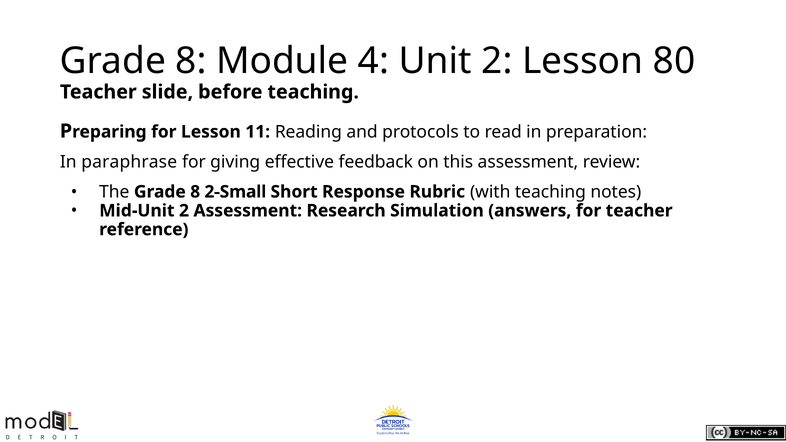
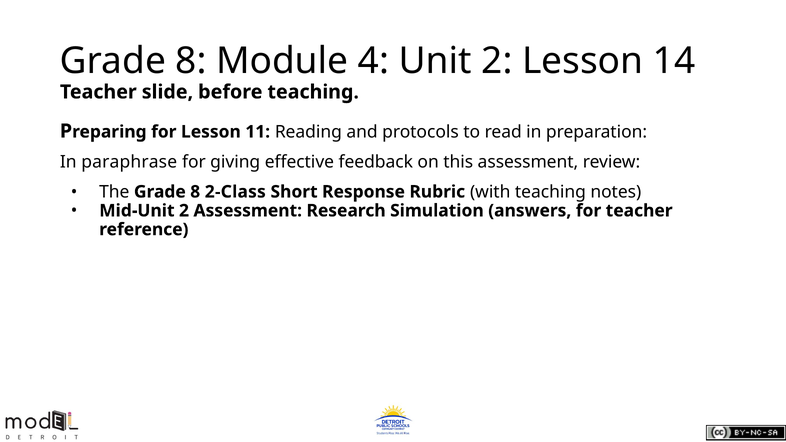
80: 80 -> 14
2-Small: 2-Small -> 2-Class
